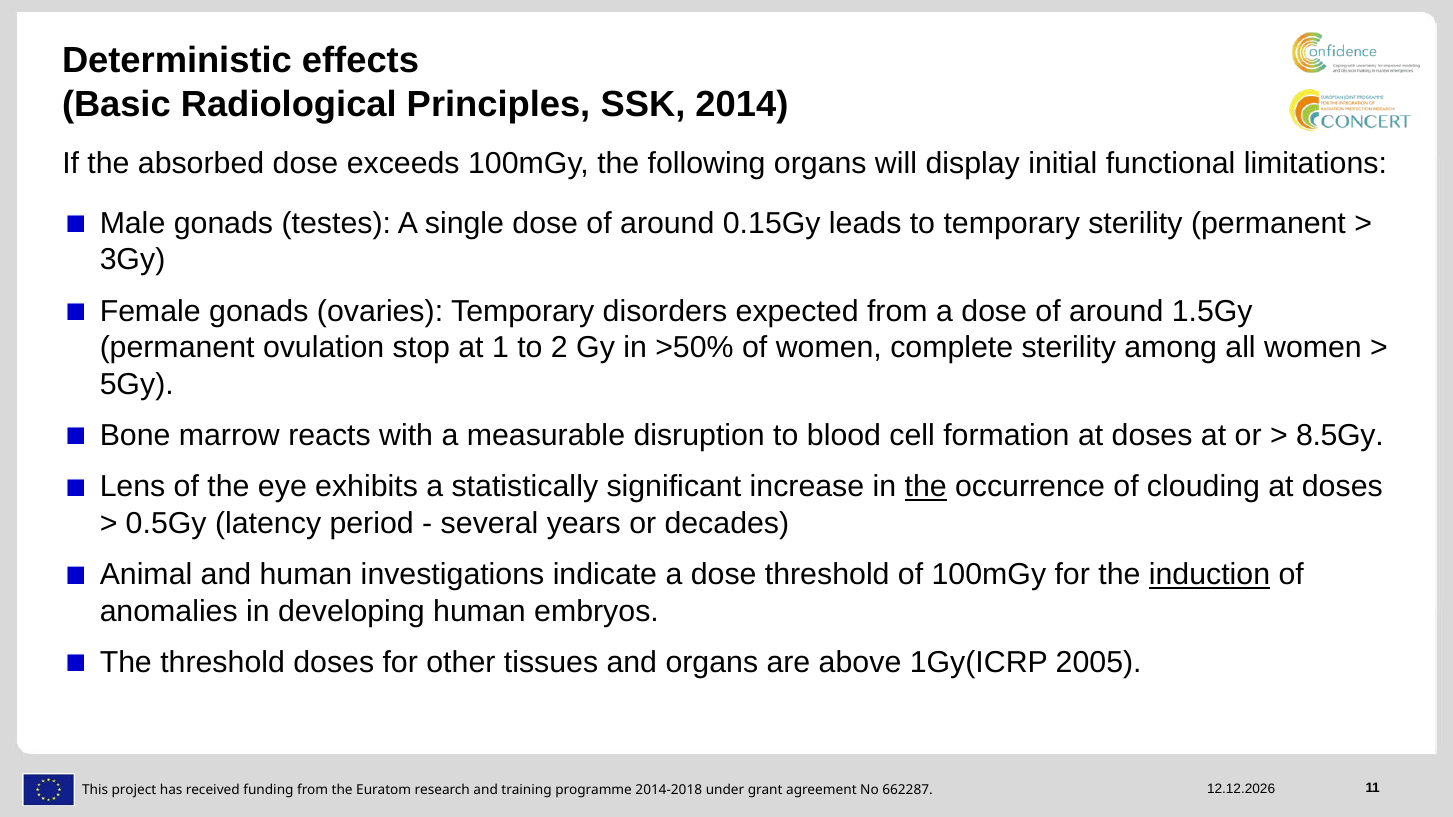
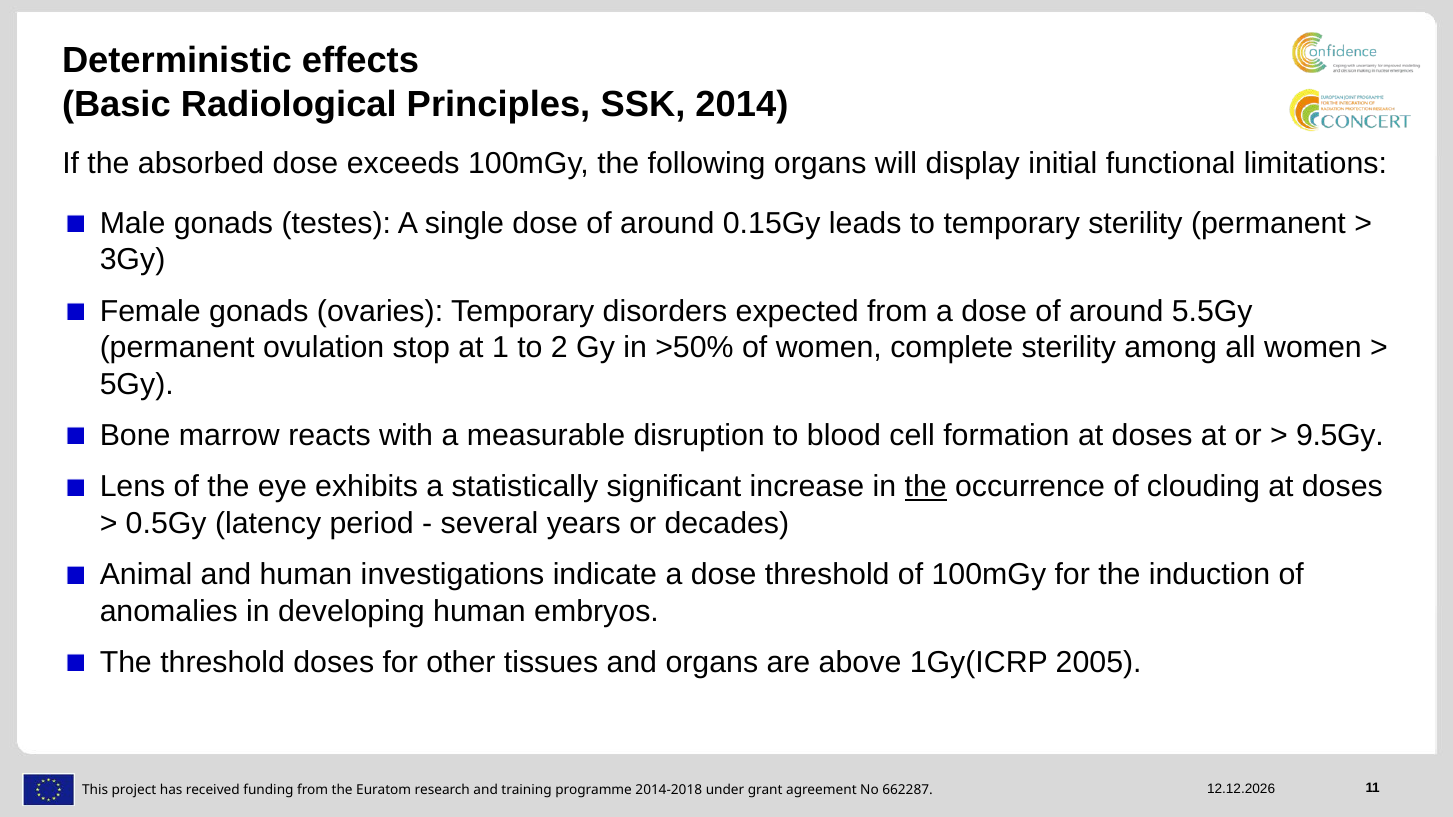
1.5Gy: 1.5Gy -> 5.5Gy
8.5Gy: 8.5Gy -> 9.5Gy
induction underline: present -> none
